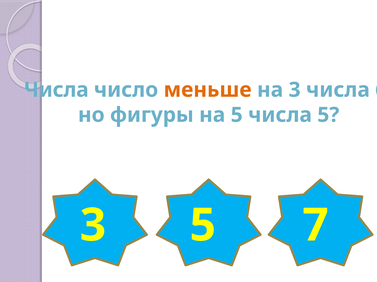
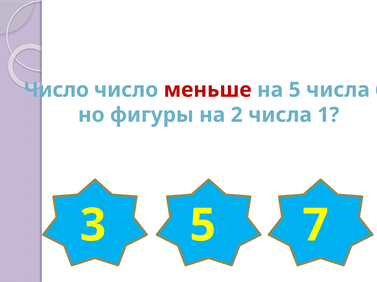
Числа at (56, 90): Числа -> Число
меньше colour: orange -> red
на 3: 3 -> 5
на 5: 5 -> 2
числа 5: 5 -> 1
